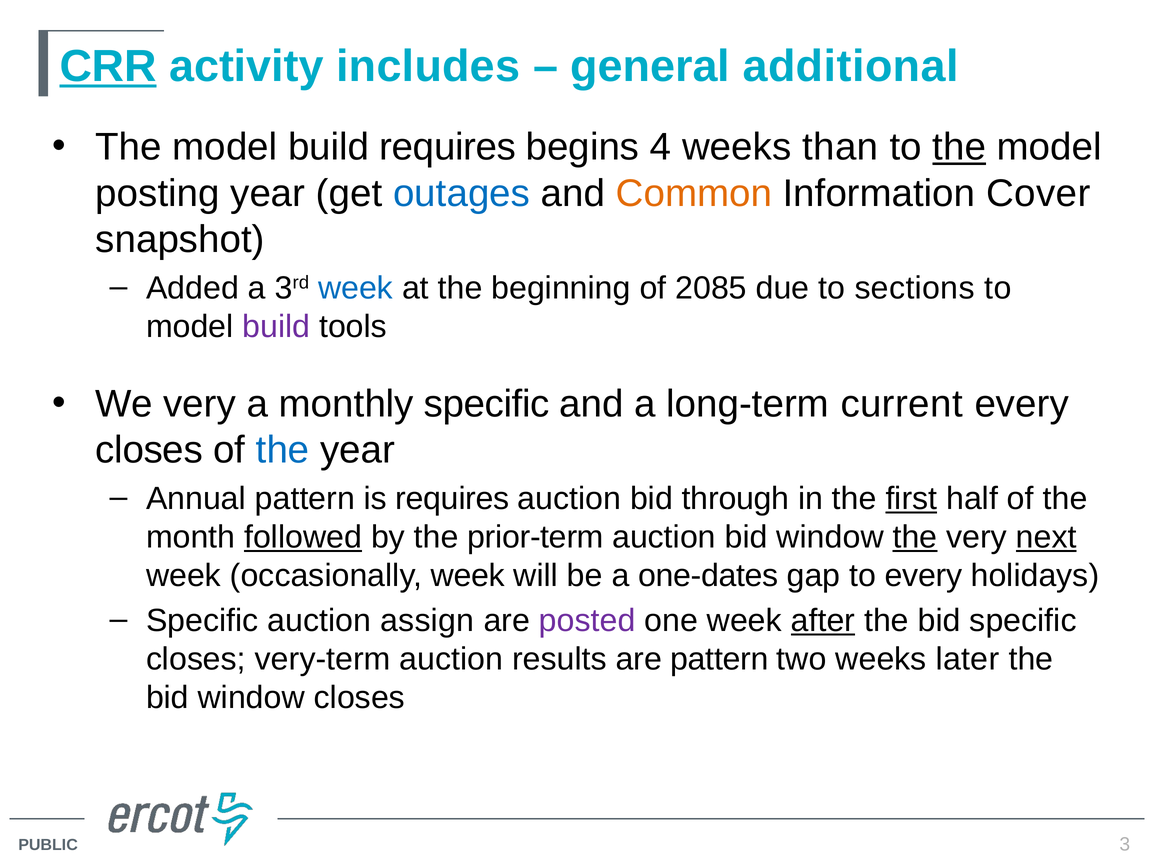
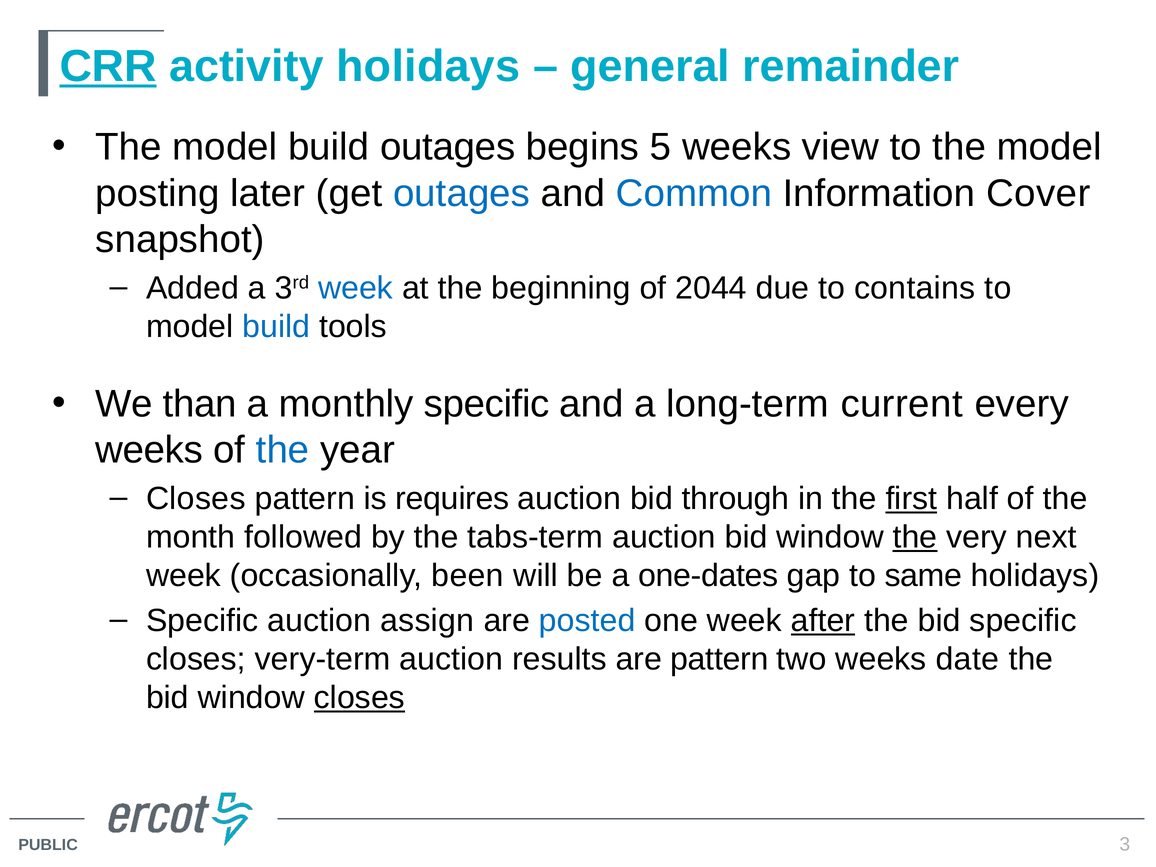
activity includes: includes -> holidays
additional: additional -> remainder
build requires: requires -> outages
4: 4 -> 5
than: than -> view
the at (959, 147) underline: present -> none
posting year: year -> later
Common colour: orange -> blue
2085: 2085 -> 2044
sections: sections -> contains
build at (276, 327) colour: purple -> blue
We very: very -> than
closes at (149, 450): closes -> weeks
Annual at (196, 499): Annual -> Closes
followed underline: present -> none
prior-term: prior-term -> tabs-term
next underline: present -> none
occasionally week: week -> been
to every: every -> same
posted colour: purple -> blue
later: later -> date
closes at (359, 698) underline: none -> present
